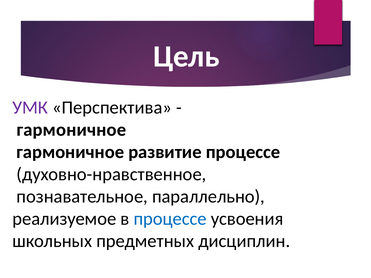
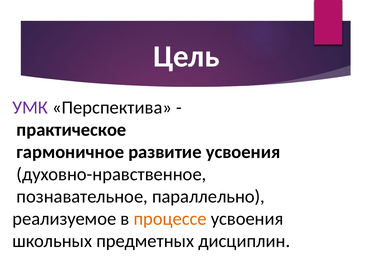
гармоничное at (71, 130): гармоничное -> практическое
развитие процессе: процессе -> усвоения
процессе at (170, 219) colour: blue -> orange
